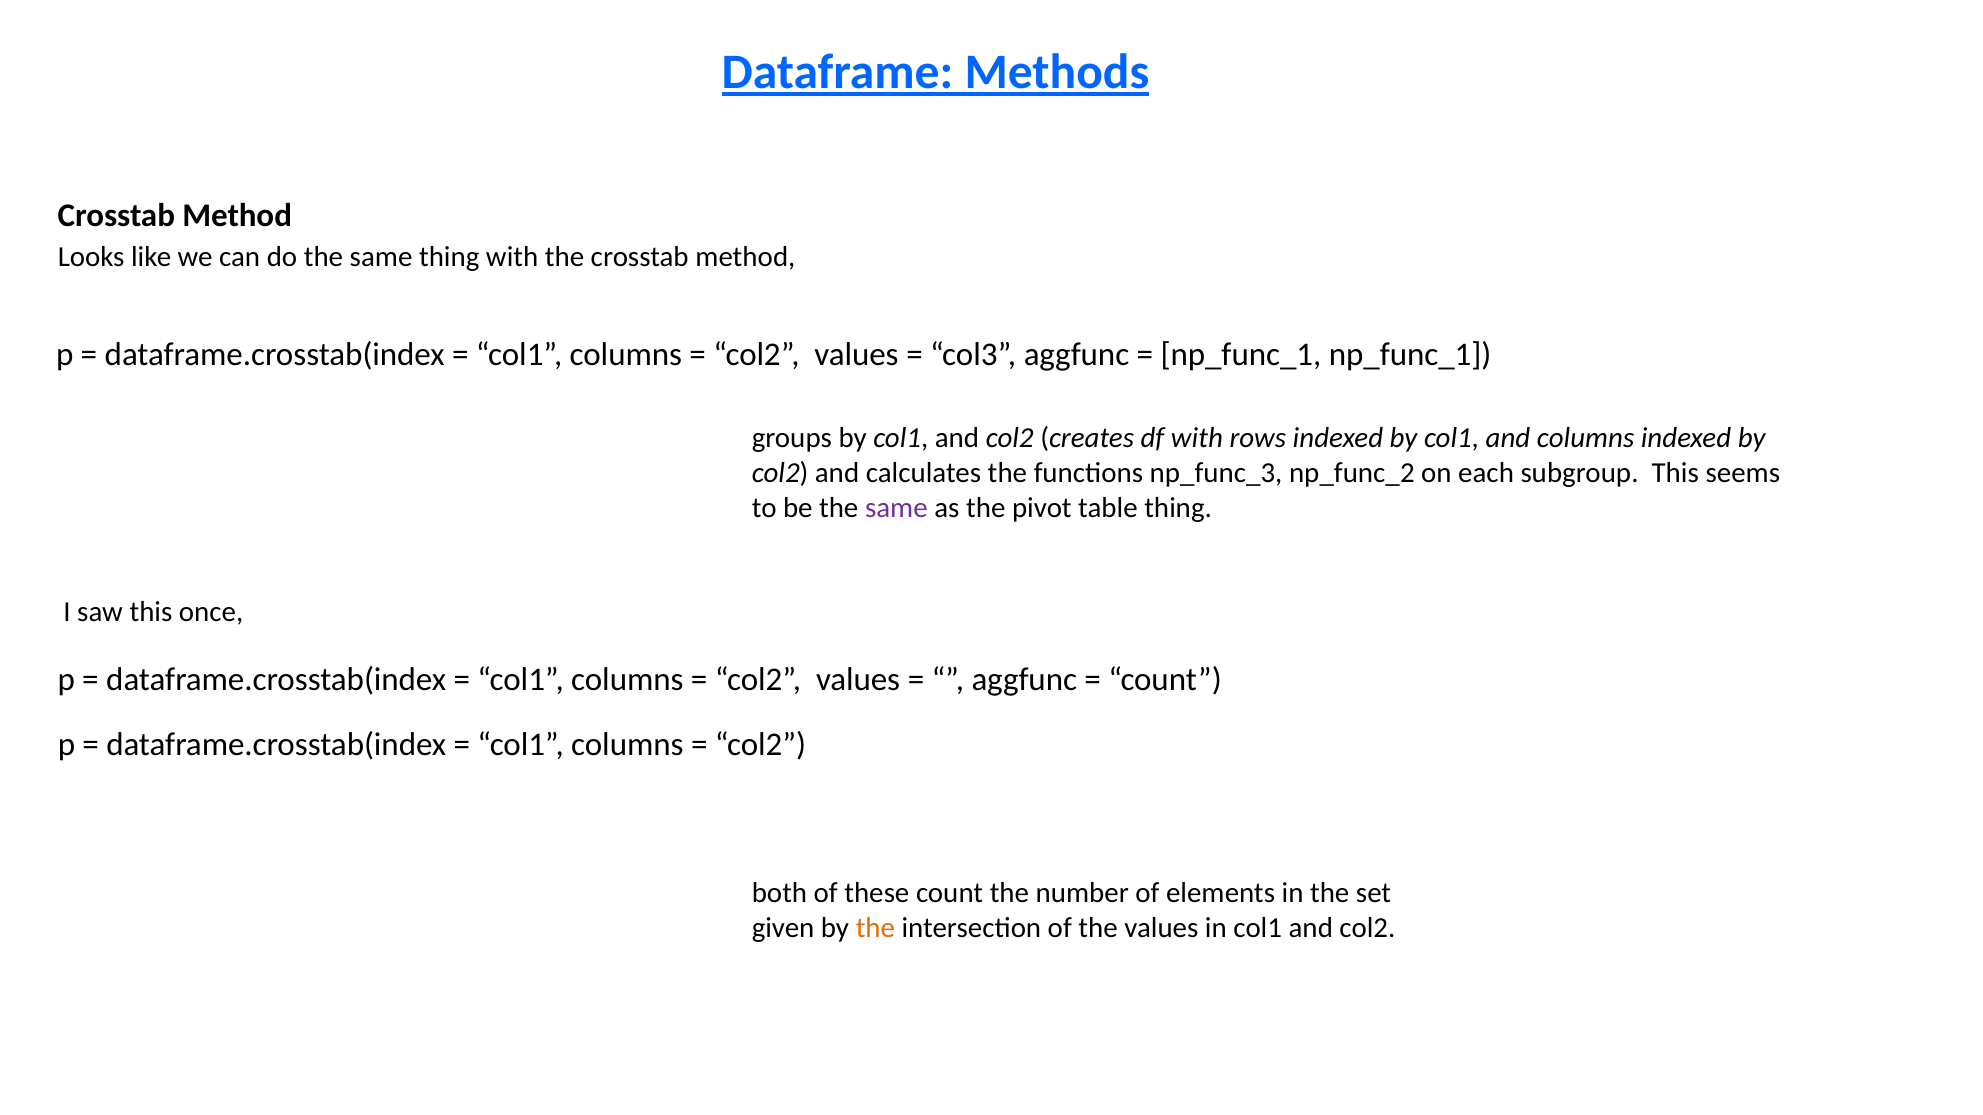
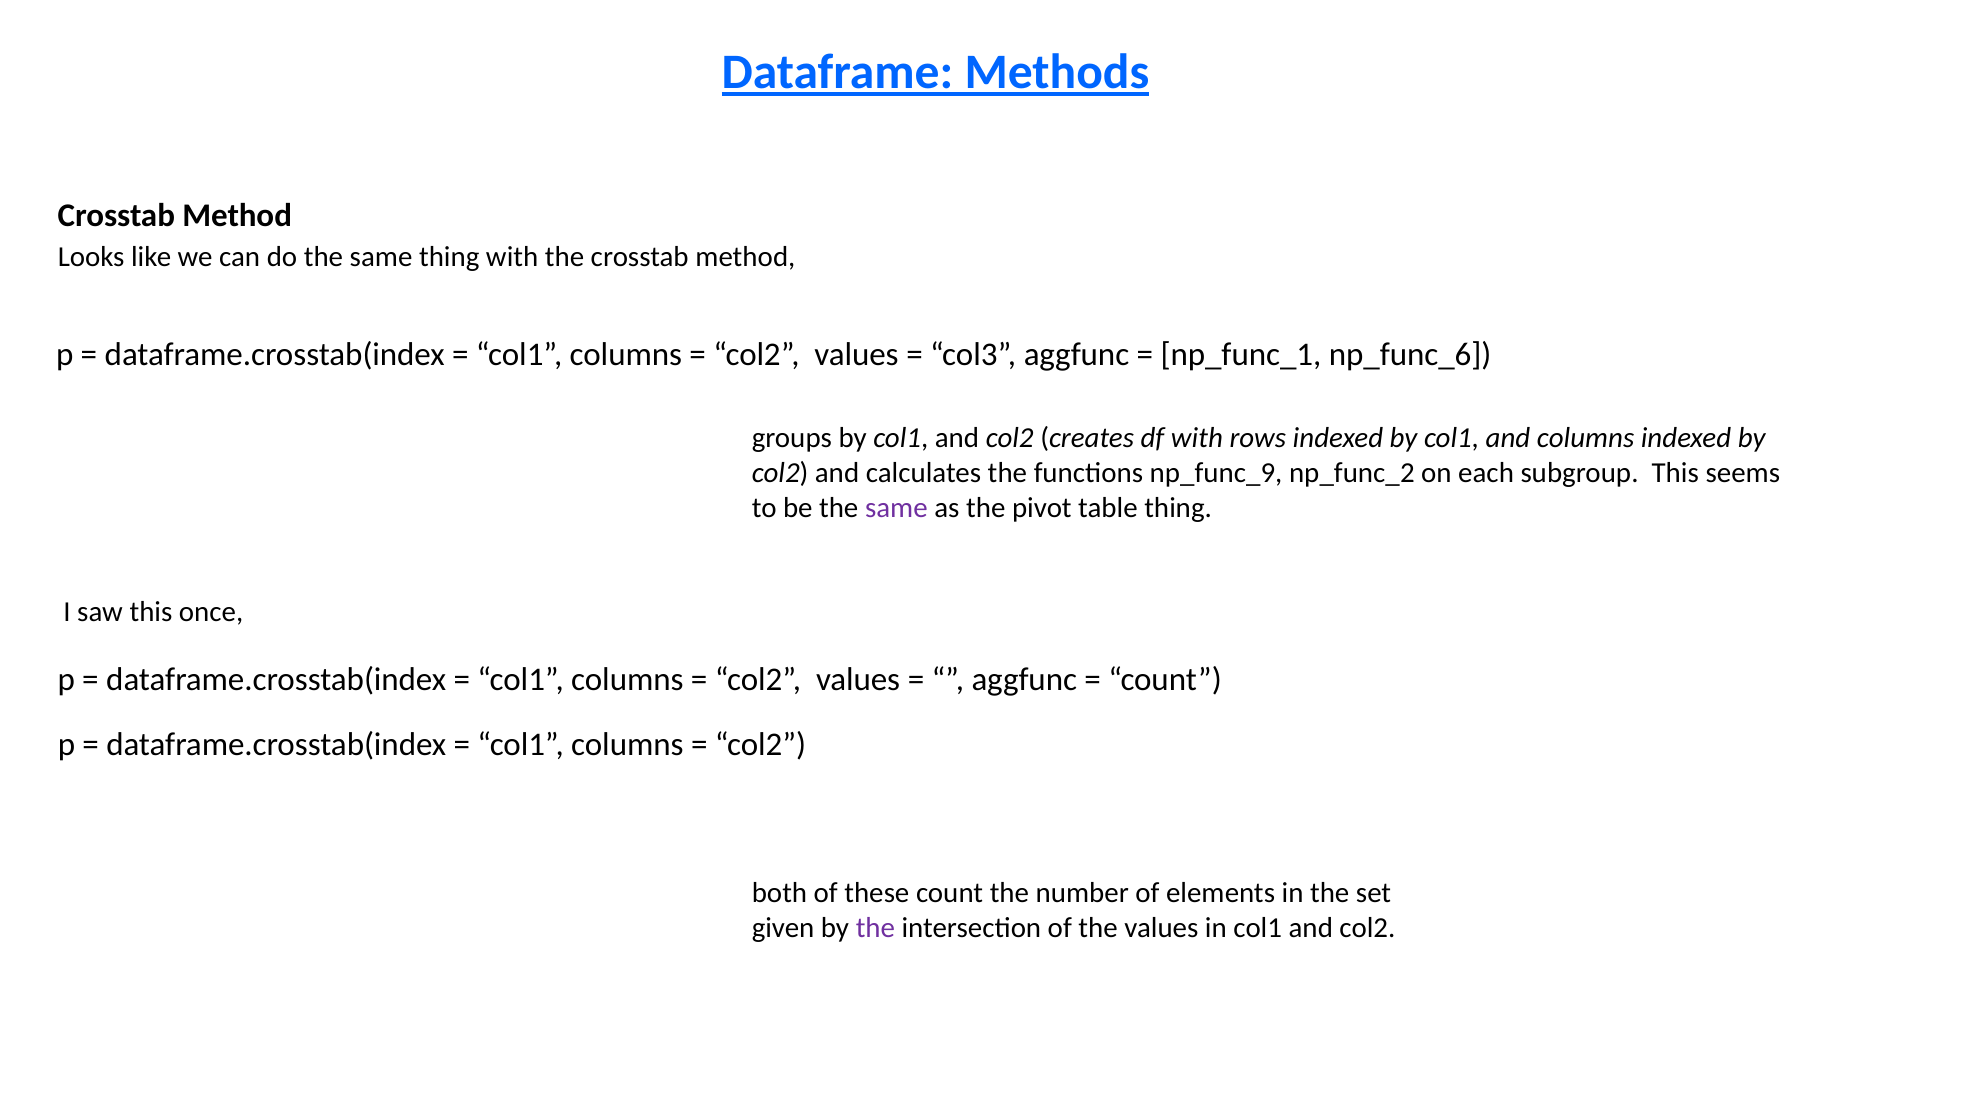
np_func_1 np_func_1: np_func_1 -> np_func_6
np_func_3: np_func_3 -> np_func_9
the at (875, 928) colour: orange -> purple
